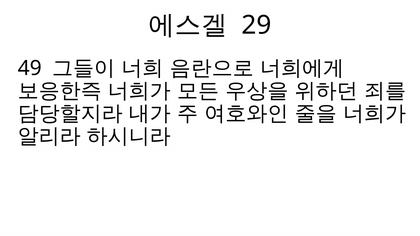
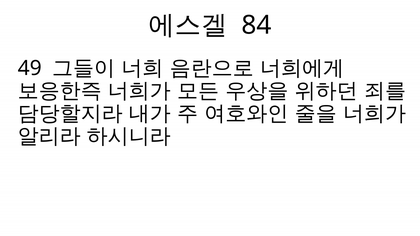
29: 29 -> 84
